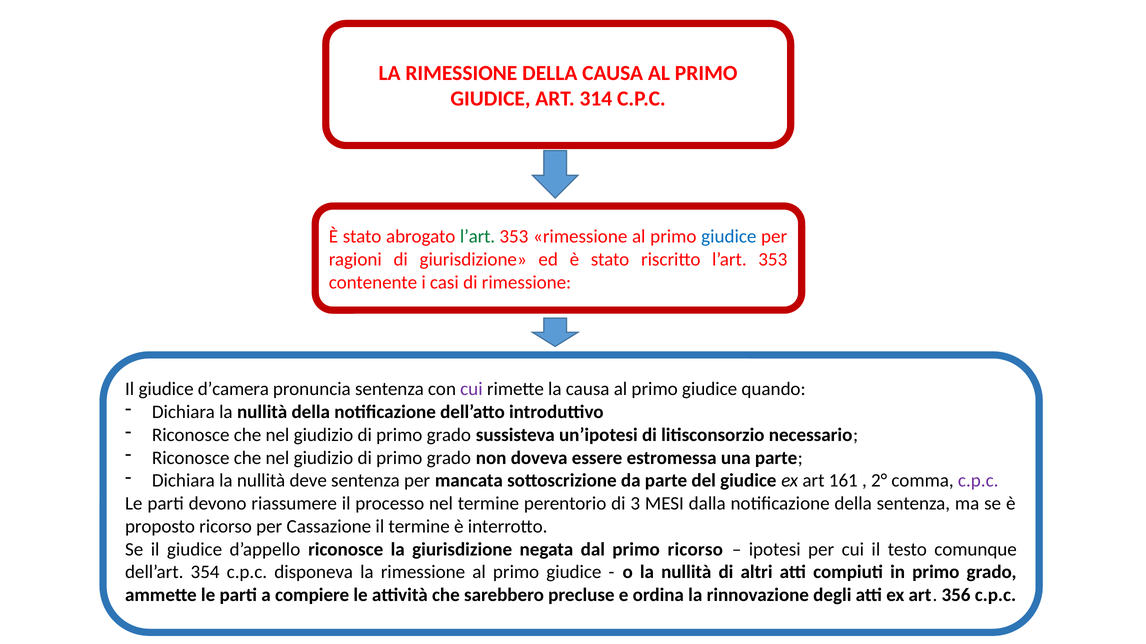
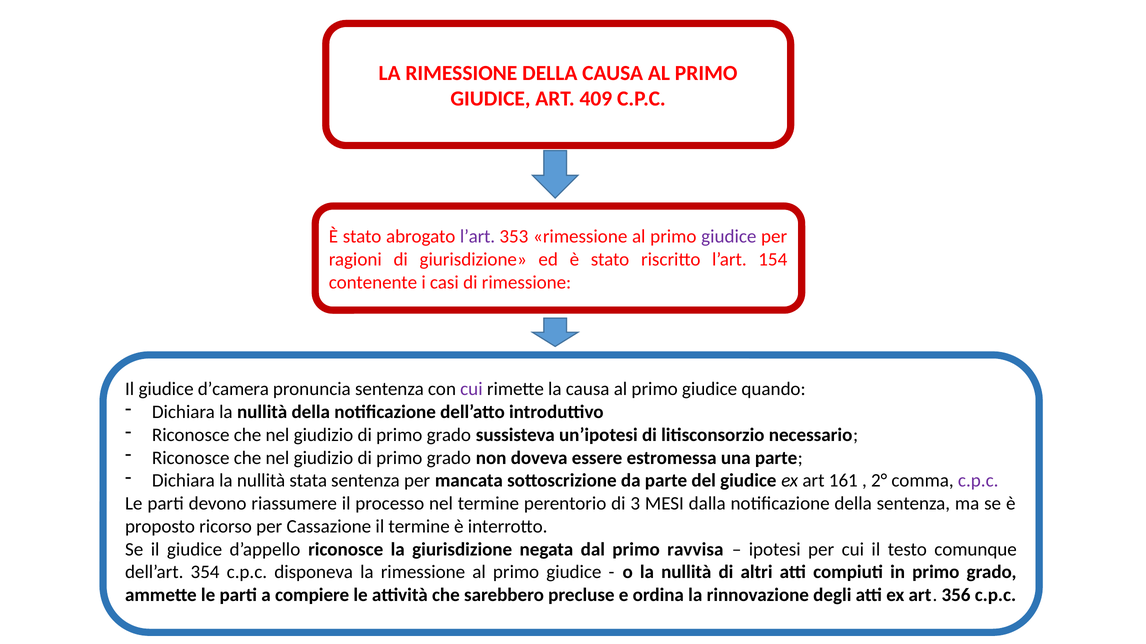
314: 314 -> 409
l’art at (478, 237) colour: green -> purple
giudice at (729, 237) colour: blue -> purple
riscritto l’art 353: 353 -> 154
deve: deve -> stata
primo ricorso: ricorso -> ravvisa
